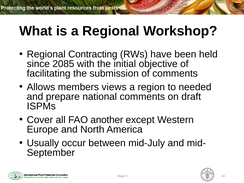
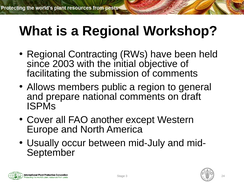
2085: 2085 -> 2003
views: views -> public
needed: needed -> general
